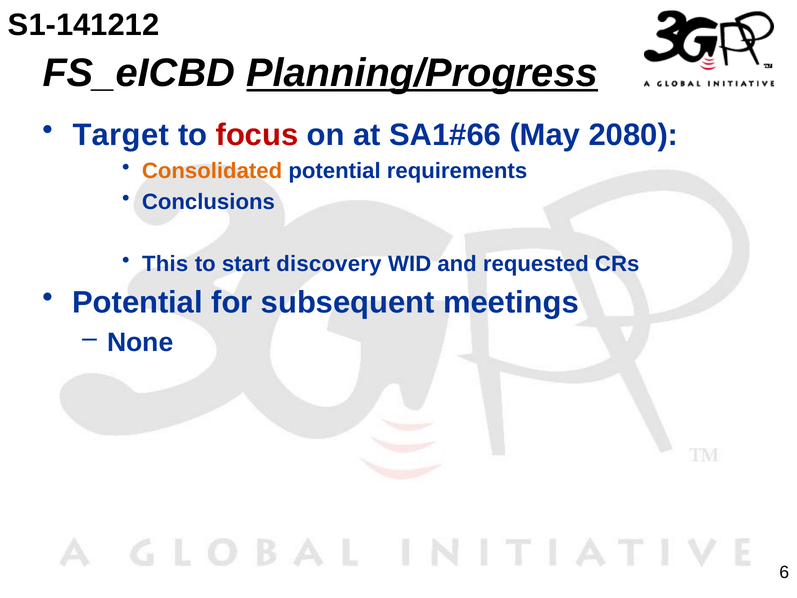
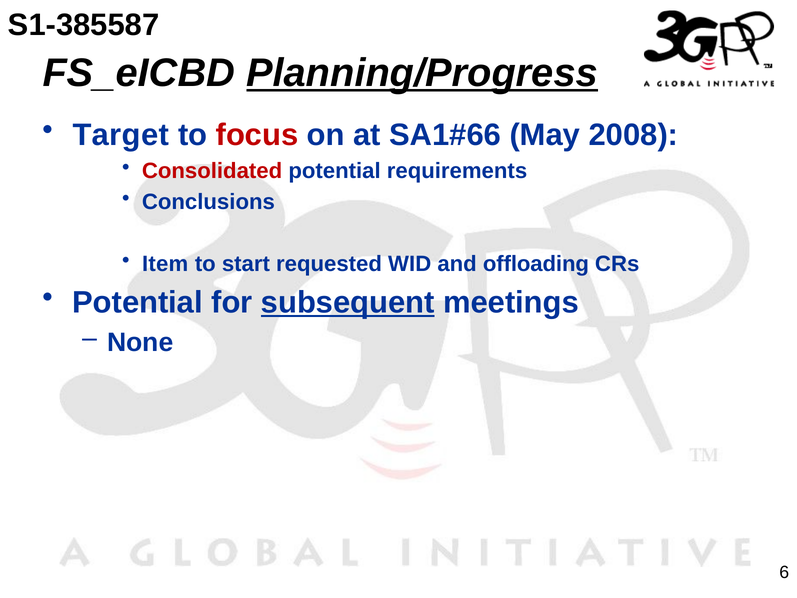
S1-141212: S1-141212 -> S1-385587
2080: 2080 -> 2008
Consolidated colour: orange -> red
This: This -> Item
discovery: discovery -> requested
requested: requested -> offloading
subsequent underline: none -> present
